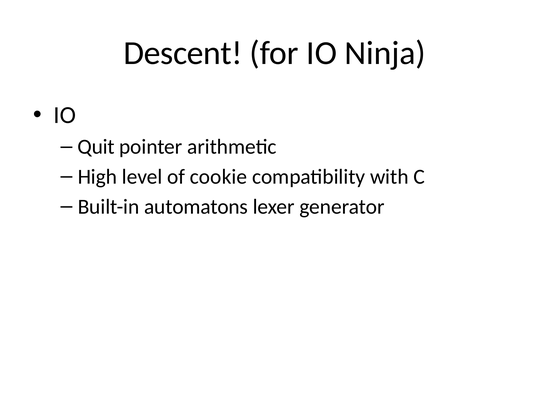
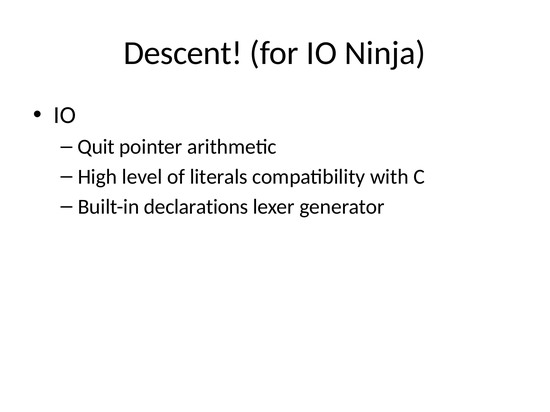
cookie: cookie -> literals
automatons: automatons -> declarations
